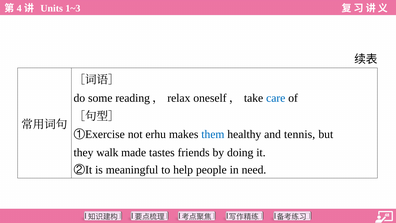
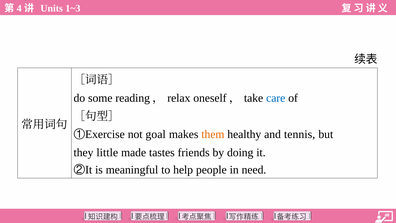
erhu: erhu -> goal
them colour: blue -> orange
walk: walk -> little
